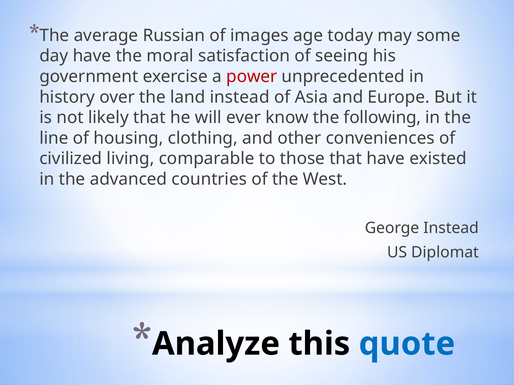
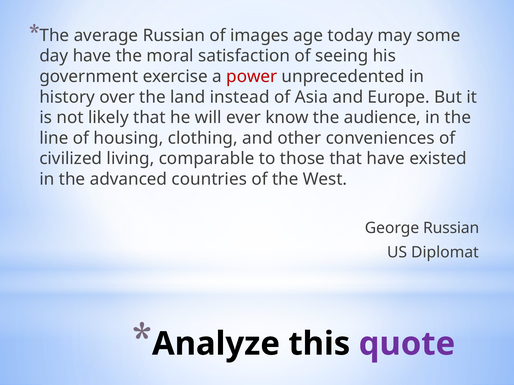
following: following -> audience
George Instead: Instead -> Russian
quote colour: blue -> purple
